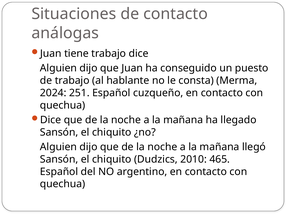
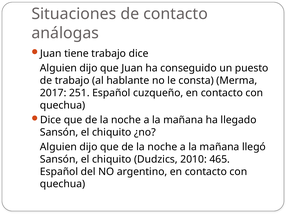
2024: 2024 -> 2017
